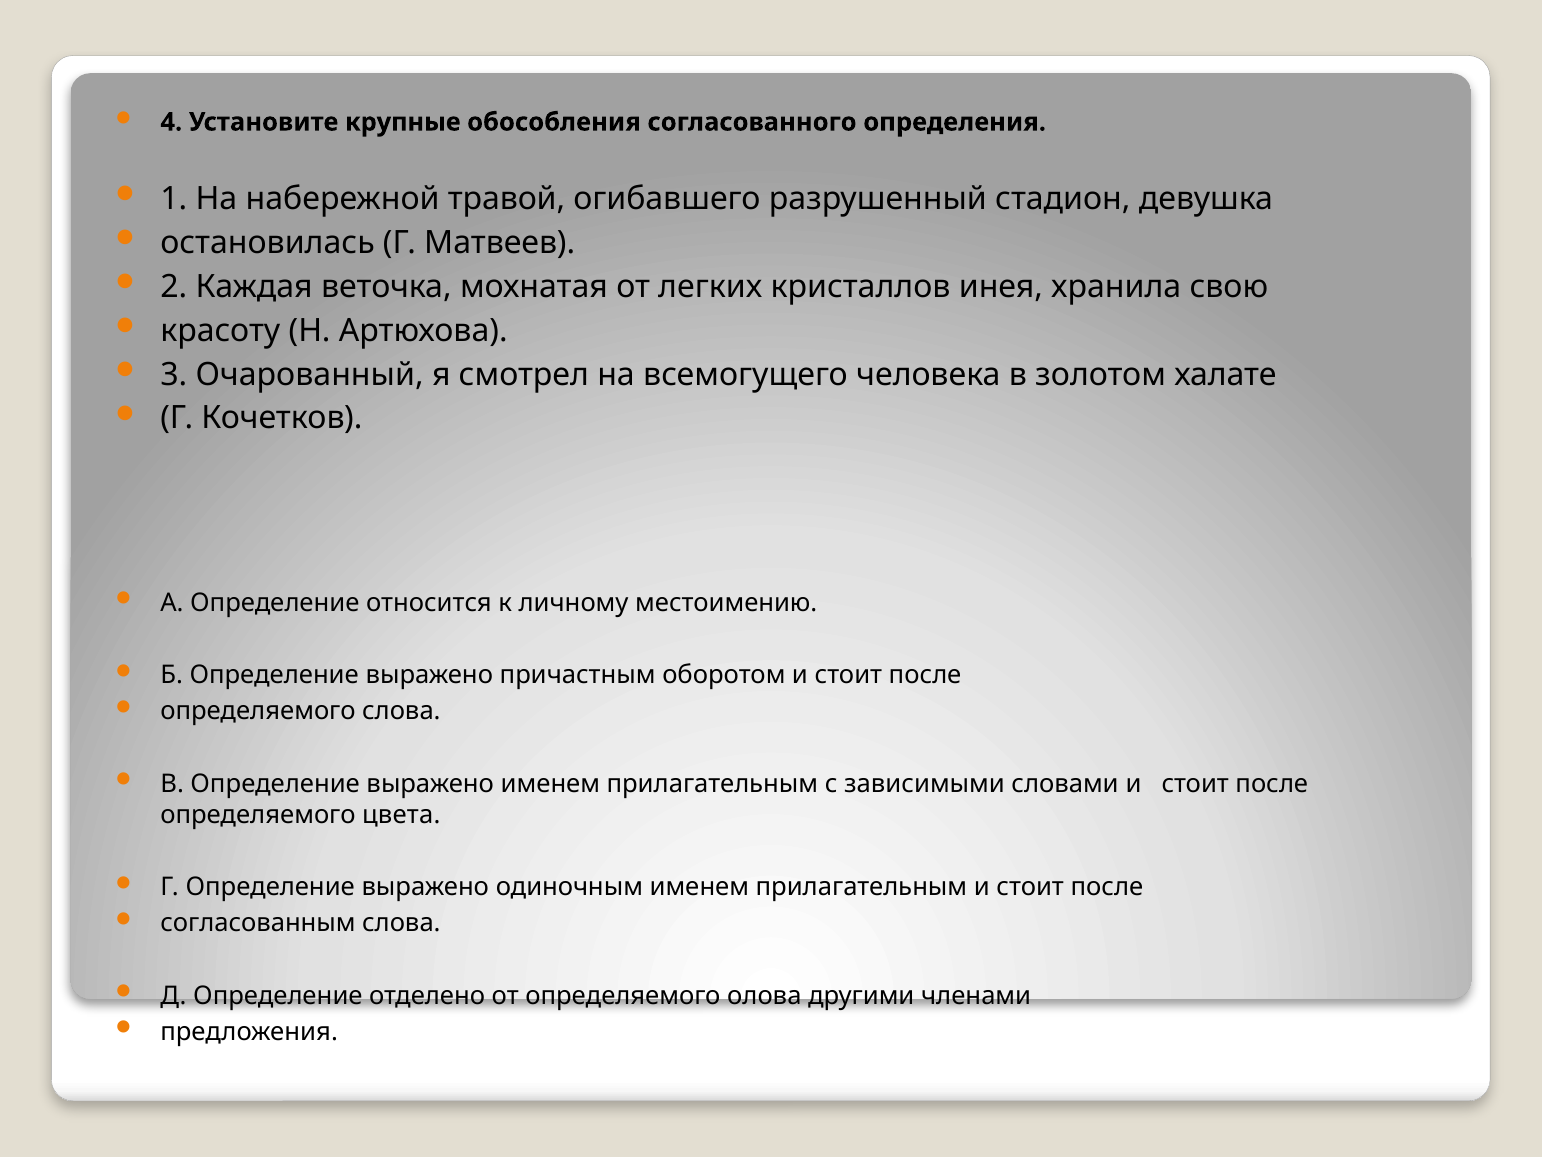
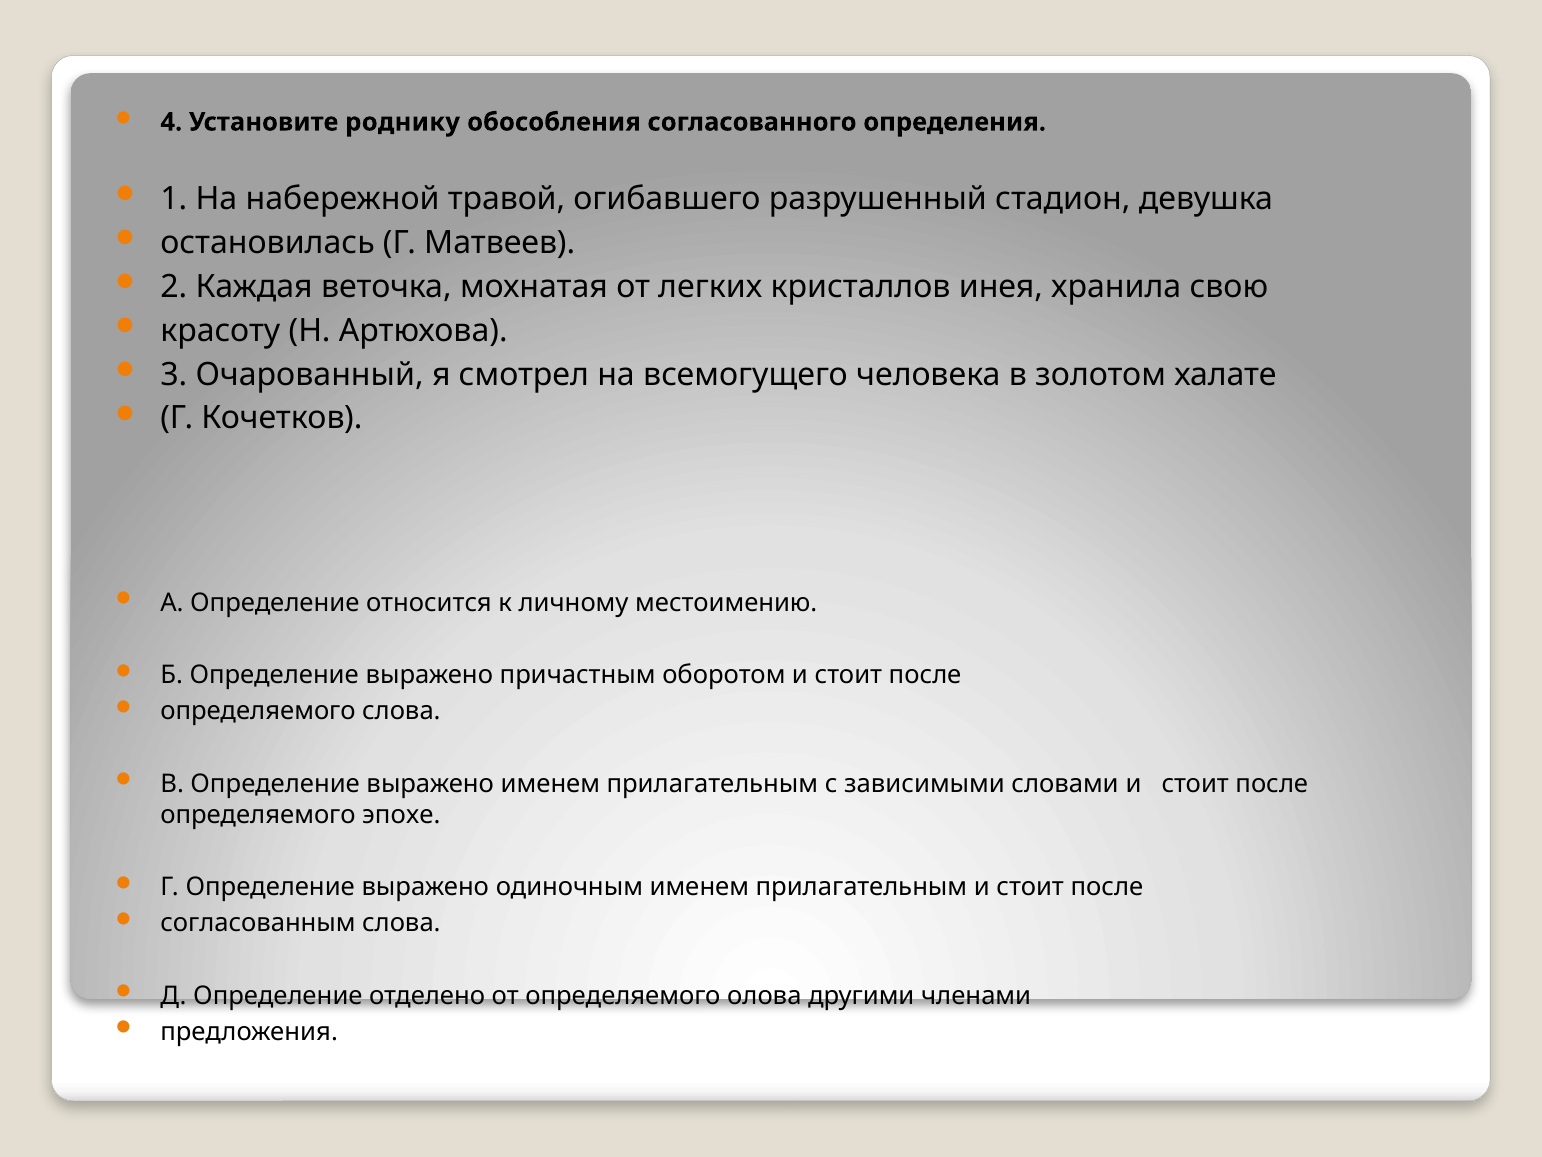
крупные: крупные -> роднику
цвета: цвета -> эпохе
